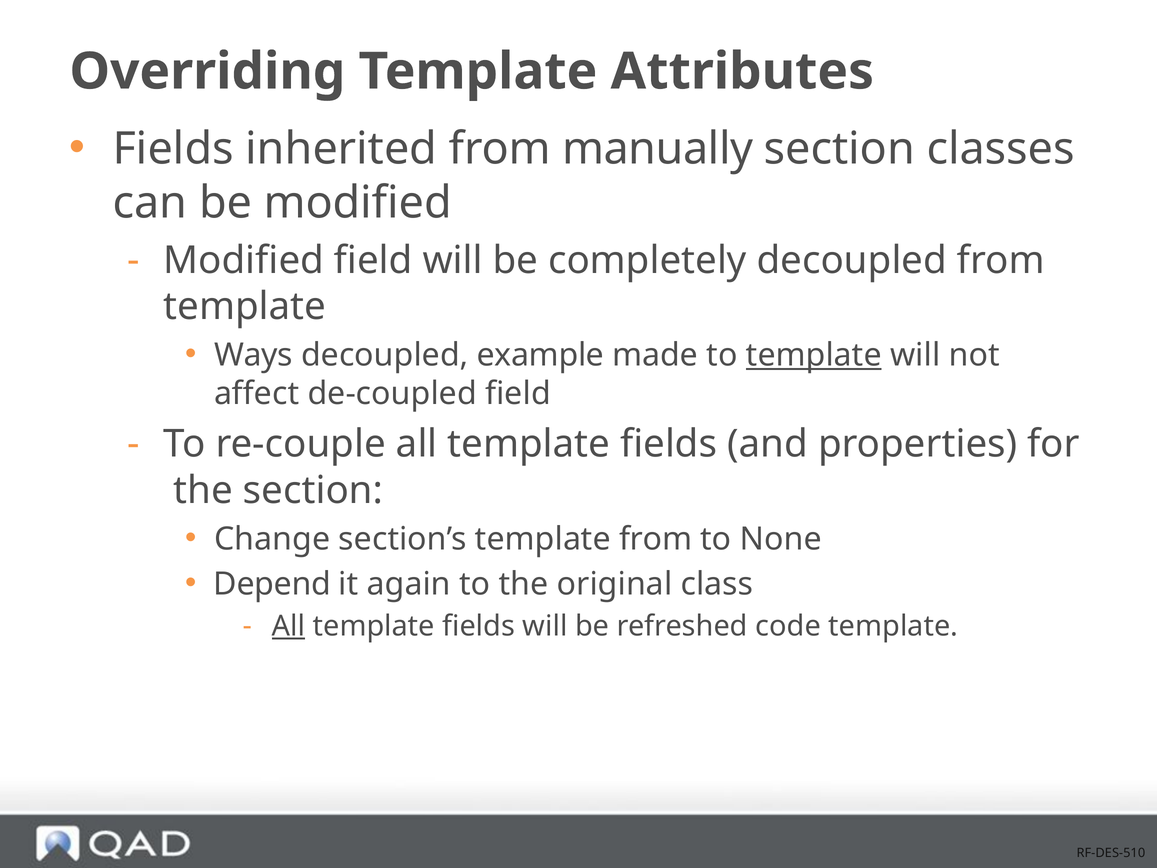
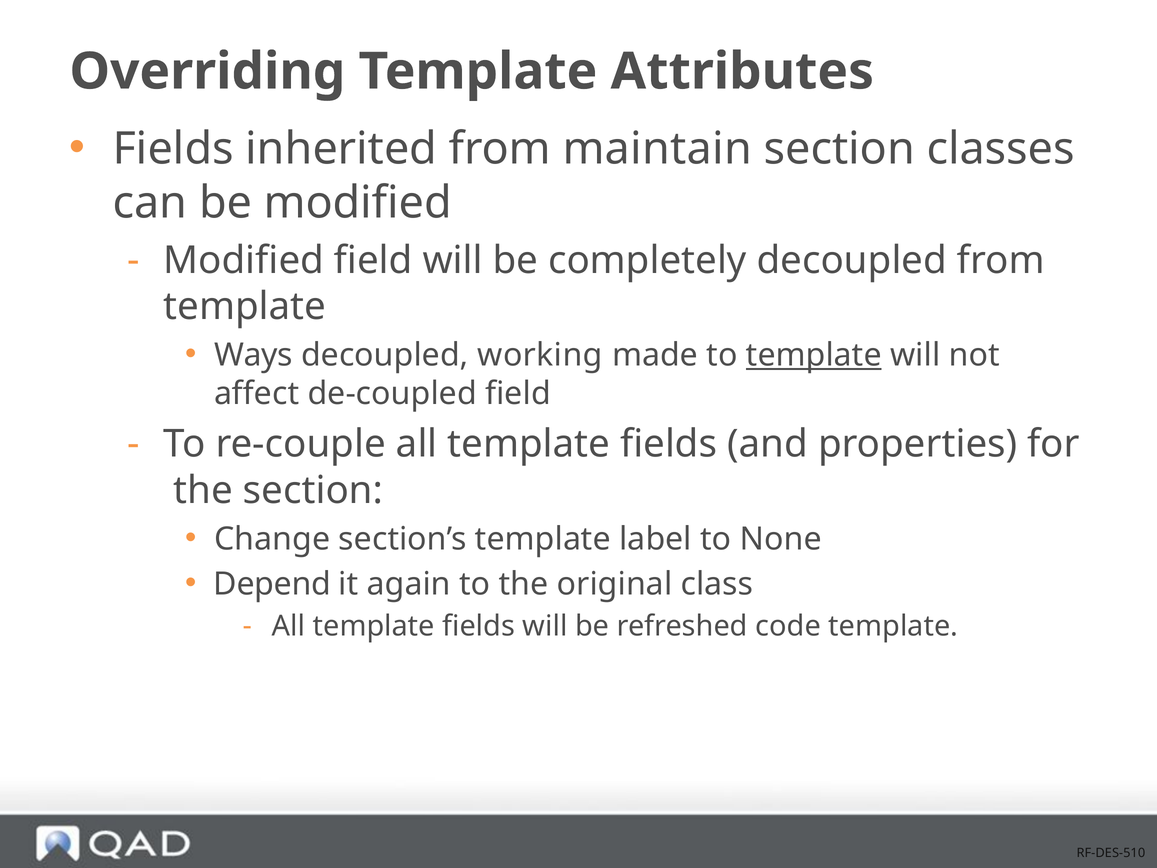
manually: manually -> maintain
example: example -> working
template from: from -> label
All at (289, 626) underline: present -> none
